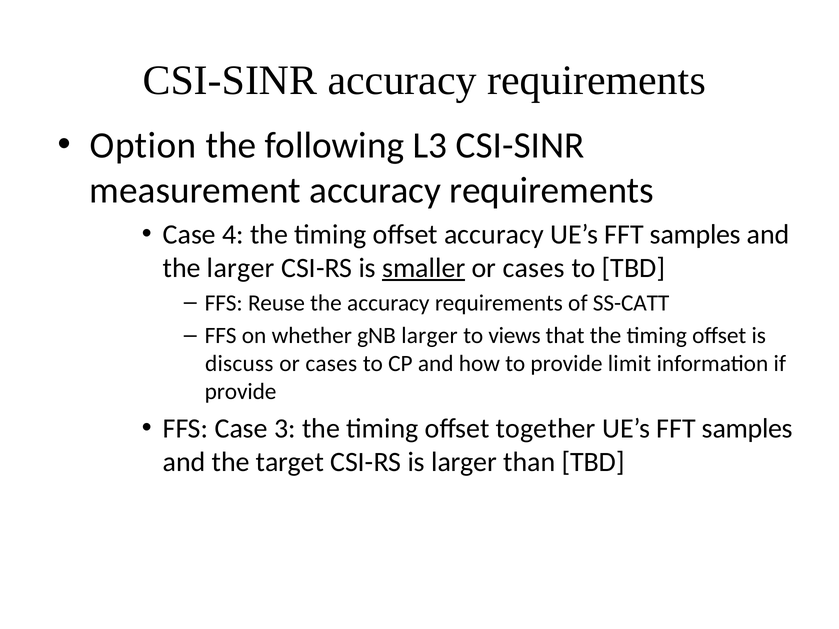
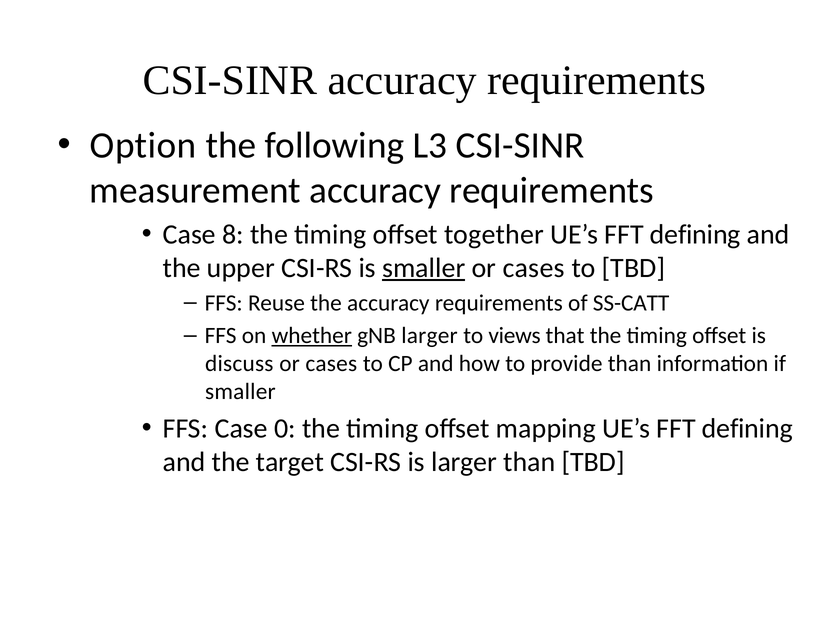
4: 4 -> 8
offset accuracy: accuracy -> together
samples at (695, 235): samples -> defining
the larger: larger -> upper
whether underline: none -> present
provide limit: limit -> than
provide at (241, 392): provide -> smaller
3: 3 -> 0
together: together -> mapping
samples at (747, 429): samples -> defining
